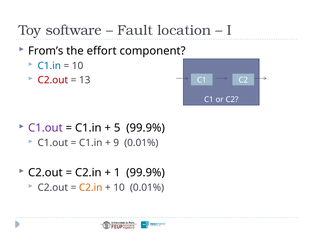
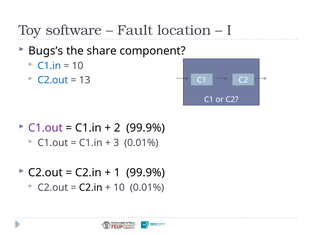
From’s: From’s -> Bugs’s
effort: effort -> share
C2.out at (53, 80) colour: red -> blue
5: 5 -> 2
9: 9 -> 3
C2.in at (91, 187) colour: orange -> black
